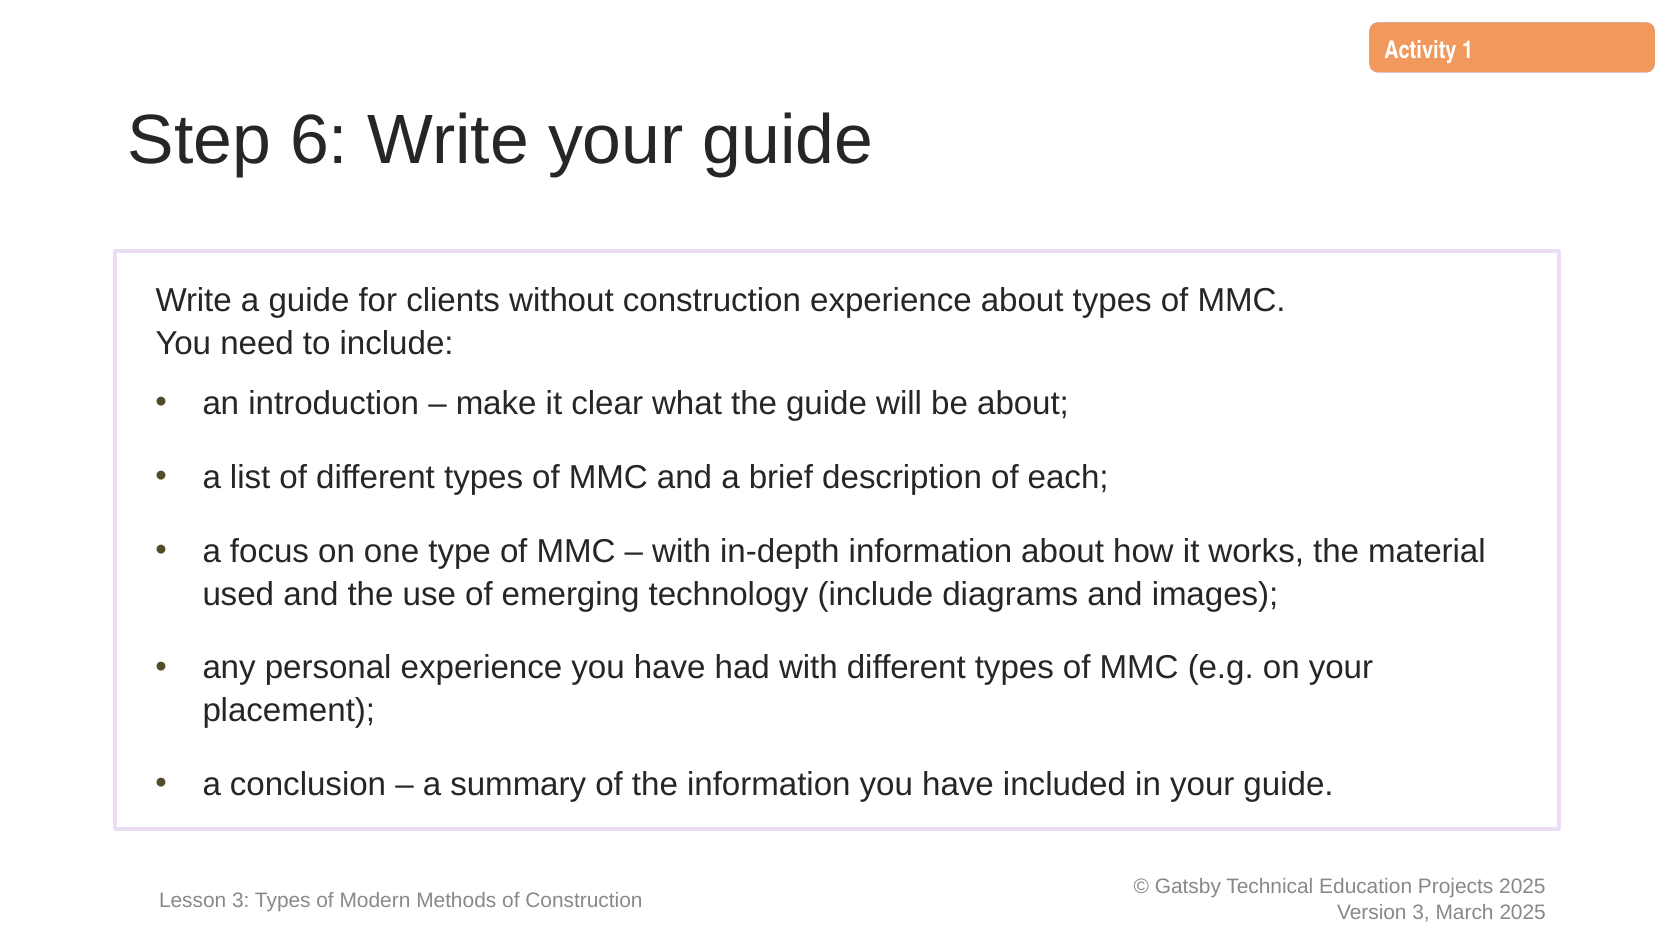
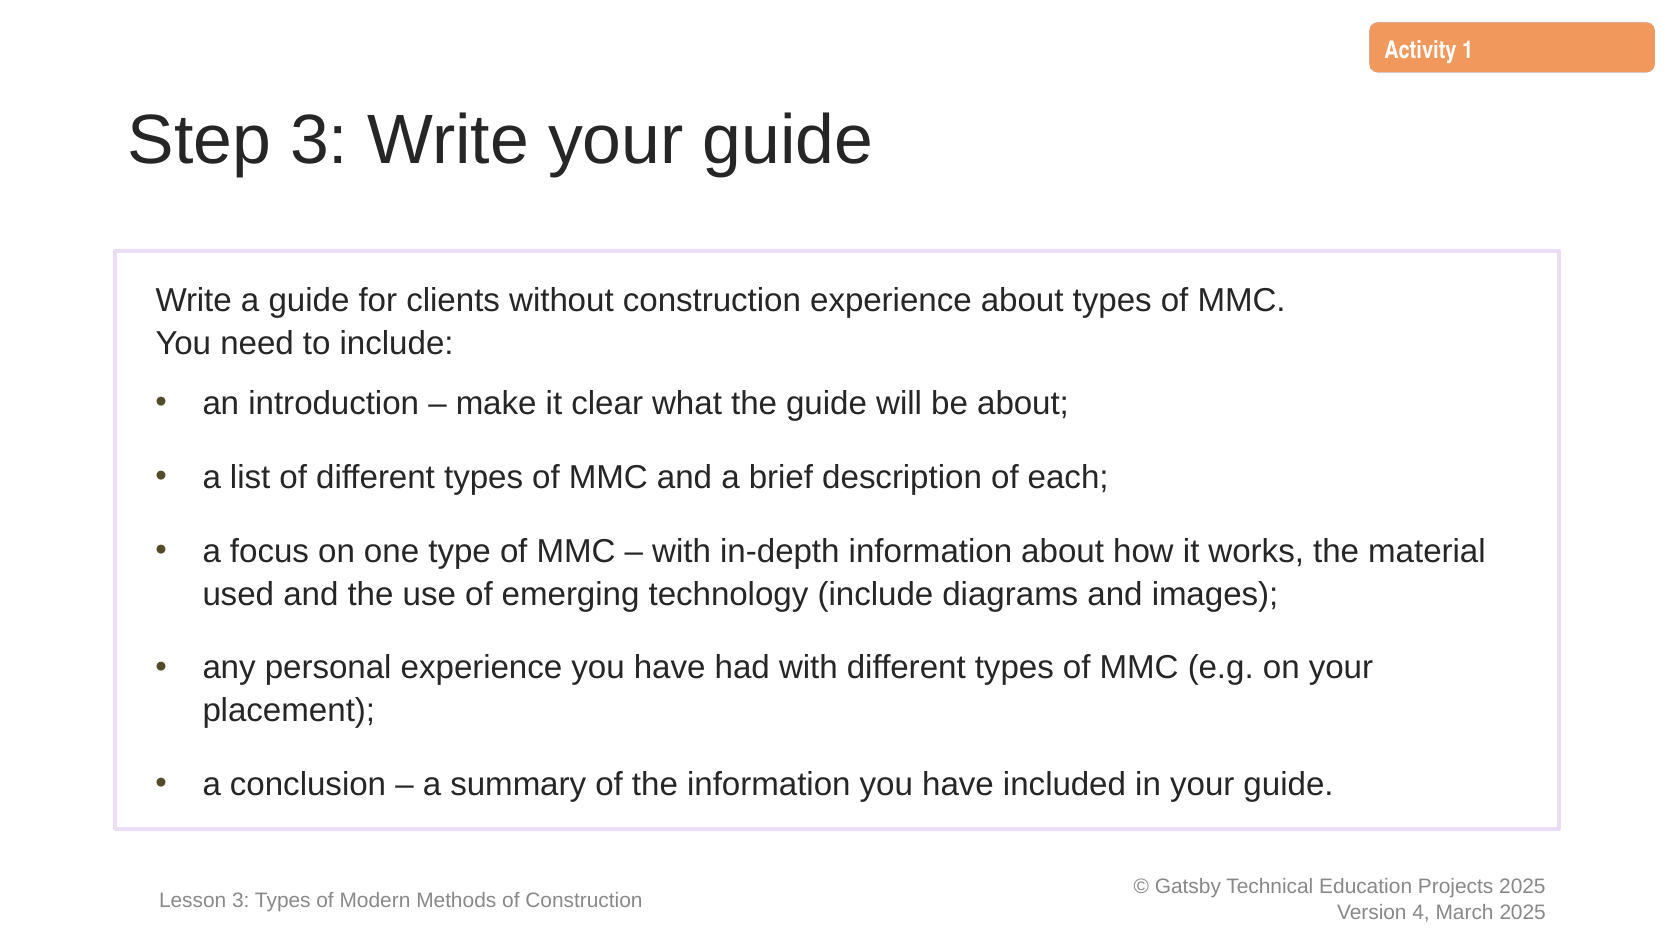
Step 6: 6 -> 3
3 at (1421, 912): 3 -> 4
